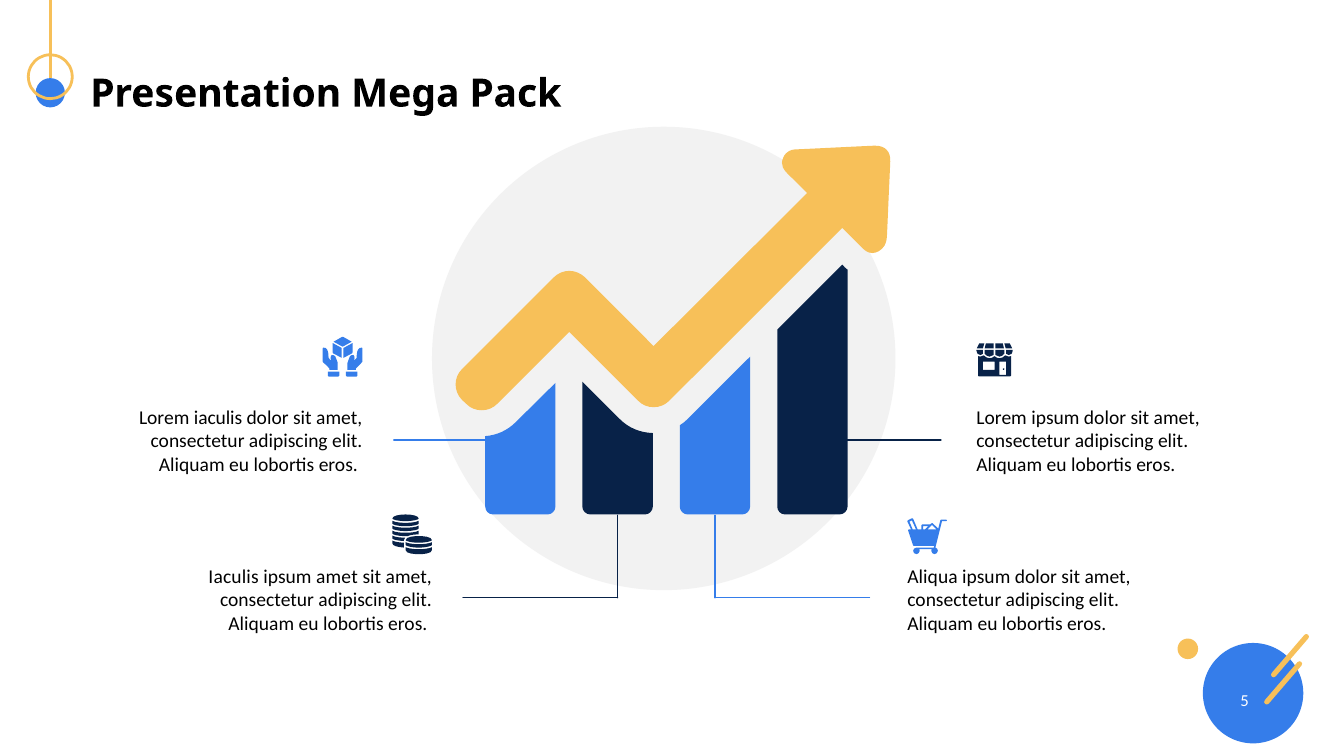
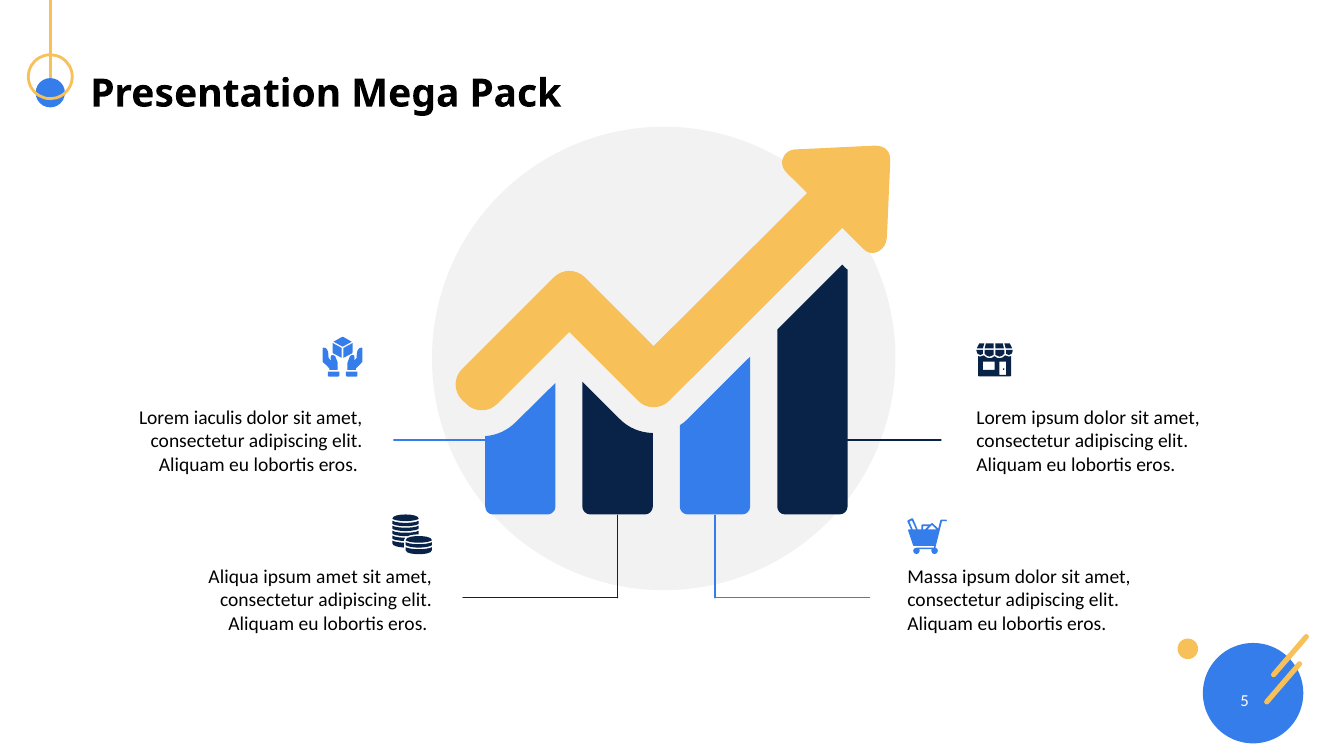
Iaculis at (234, 577): Iaculis -> Aliqua
Aliqua: Aliqua -> Massa
